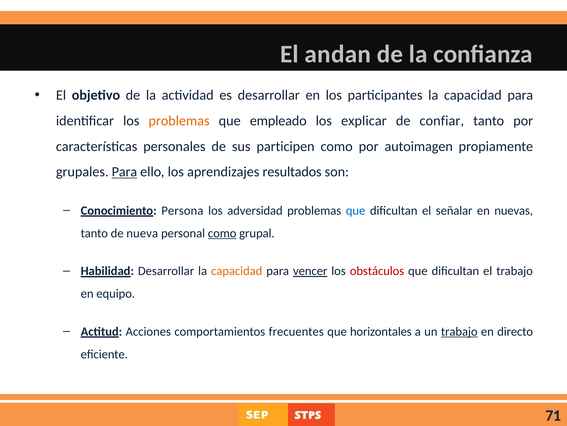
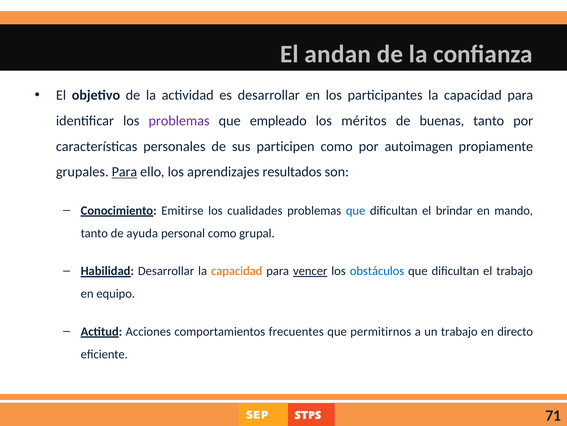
problemas at (179, 121) colour: orange -> purple
explicar: explicar -> méritos
confiar: confiar -> buenas
Persona: Persona -> Emitirse
adversidad: adversidad -> cualidades
señalar: señalar -> brindar
nuevas: nuevas -> mando
nueva: nueva -> ayuda
como at (222, 233) underline: present -> none
obstáculos colour: red -> blue
horizontales: horizontales -> permitirnos
trabajo at (459, 331) underline: present -> none
